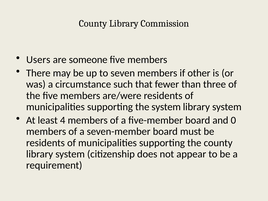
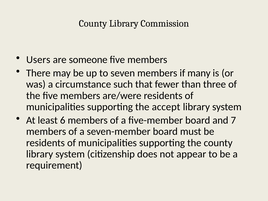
other: other -> many
the system: system -> accept
4: 4 -> 6
0: 0 -> 7
